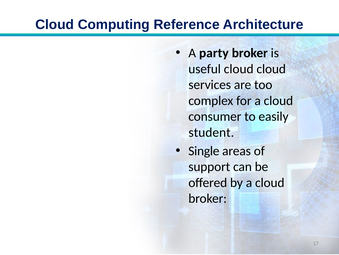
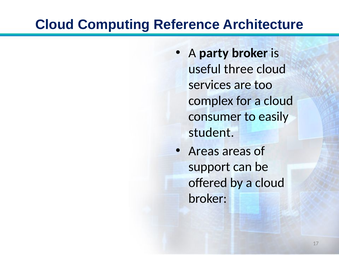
useful cloud: cloud -> three
Single at (204, 150): Single -> Areas
